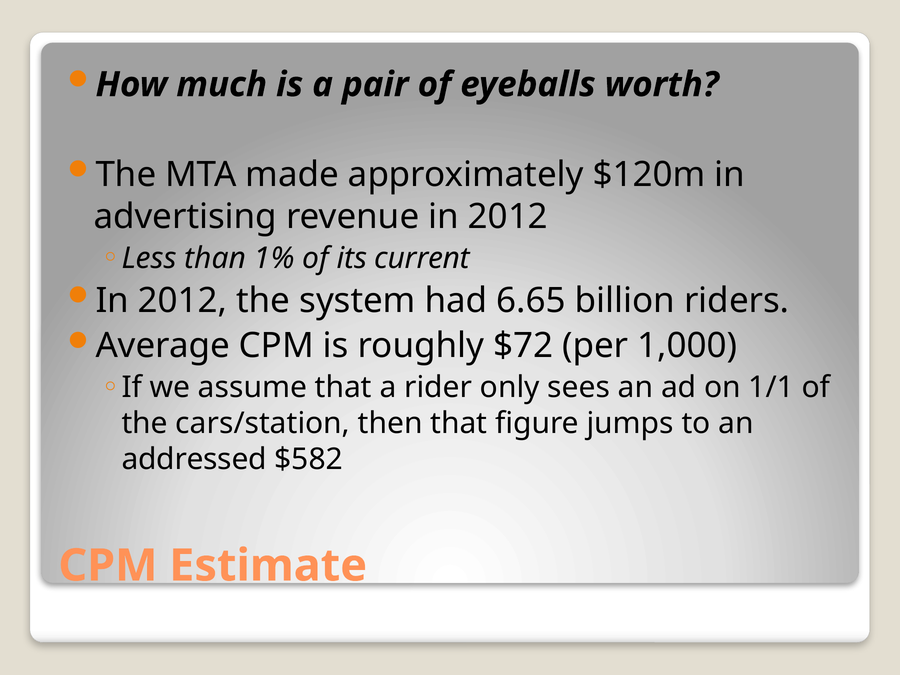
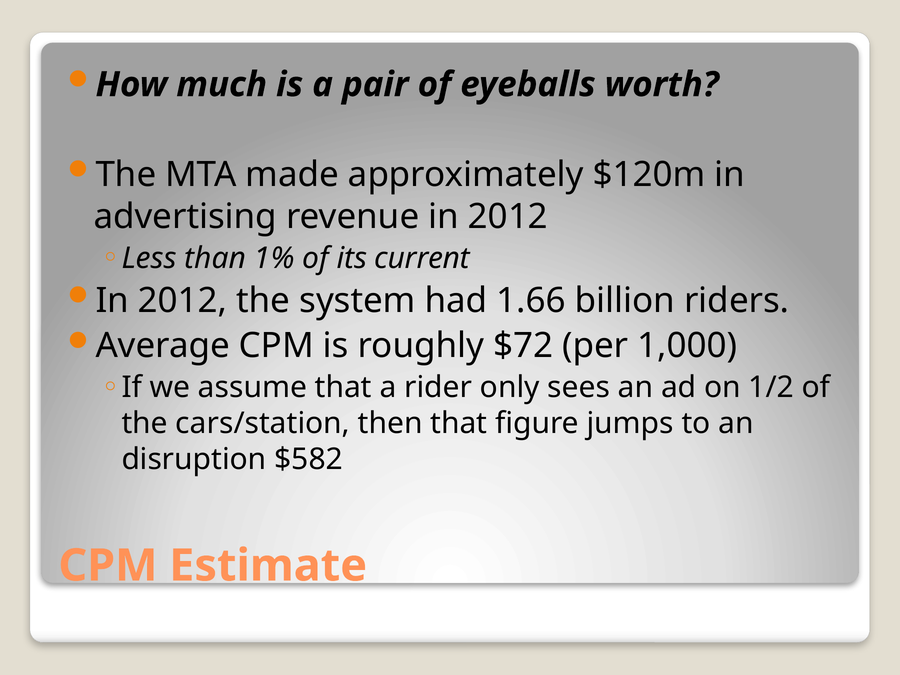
6.65: 6.65 -> 1.66
1/1: 1/1 -> 1/2
addressed: addressed -> disruption
